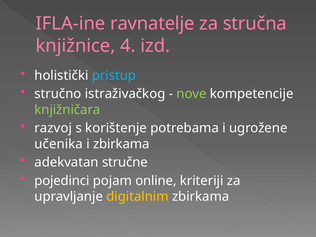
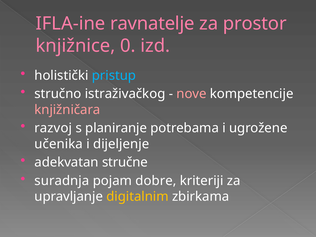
stručna: stručna -> prostor
4: 4 -> 0
nove colour: light green -> pink
knjižničara colour: light green -> pink
korištenje: korištenje -> planiranje
i zbirkama: zbirkama -> dijeljenje
pojedinci: pojedinci -> suradnja
online: online -> dobre
